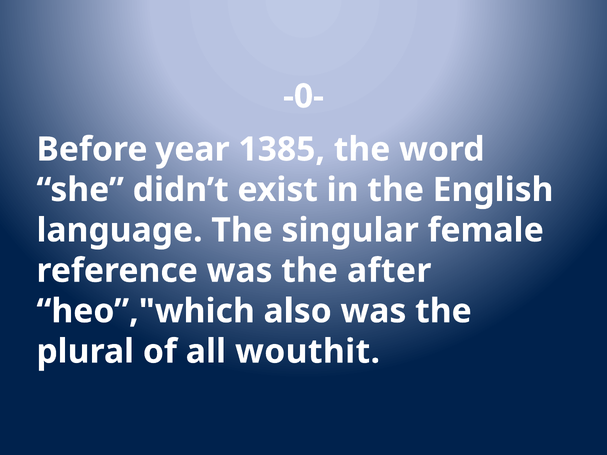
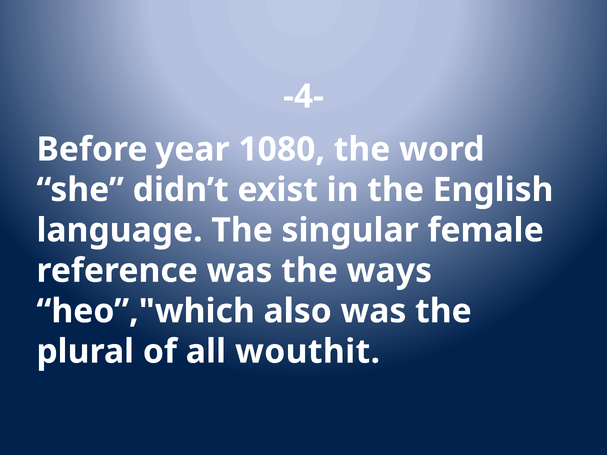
-0-: -0- -> -4-
1385: 1385 -> 1080
after: after -> ways
